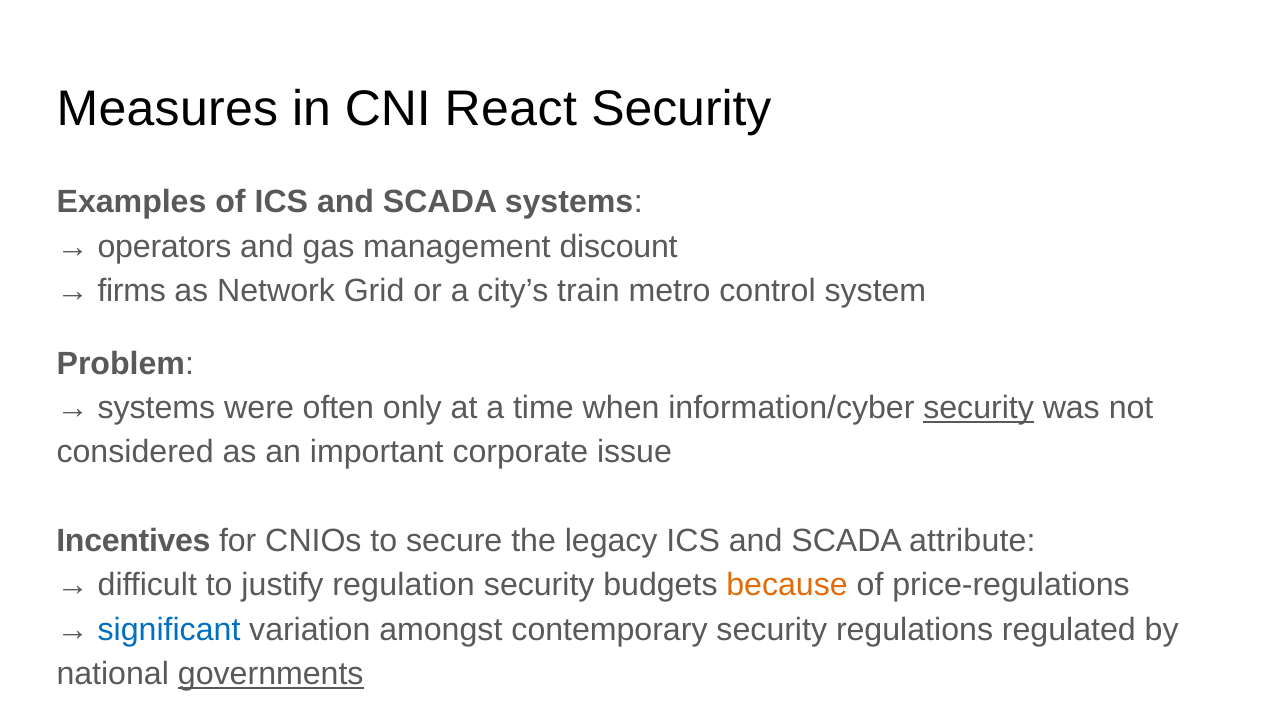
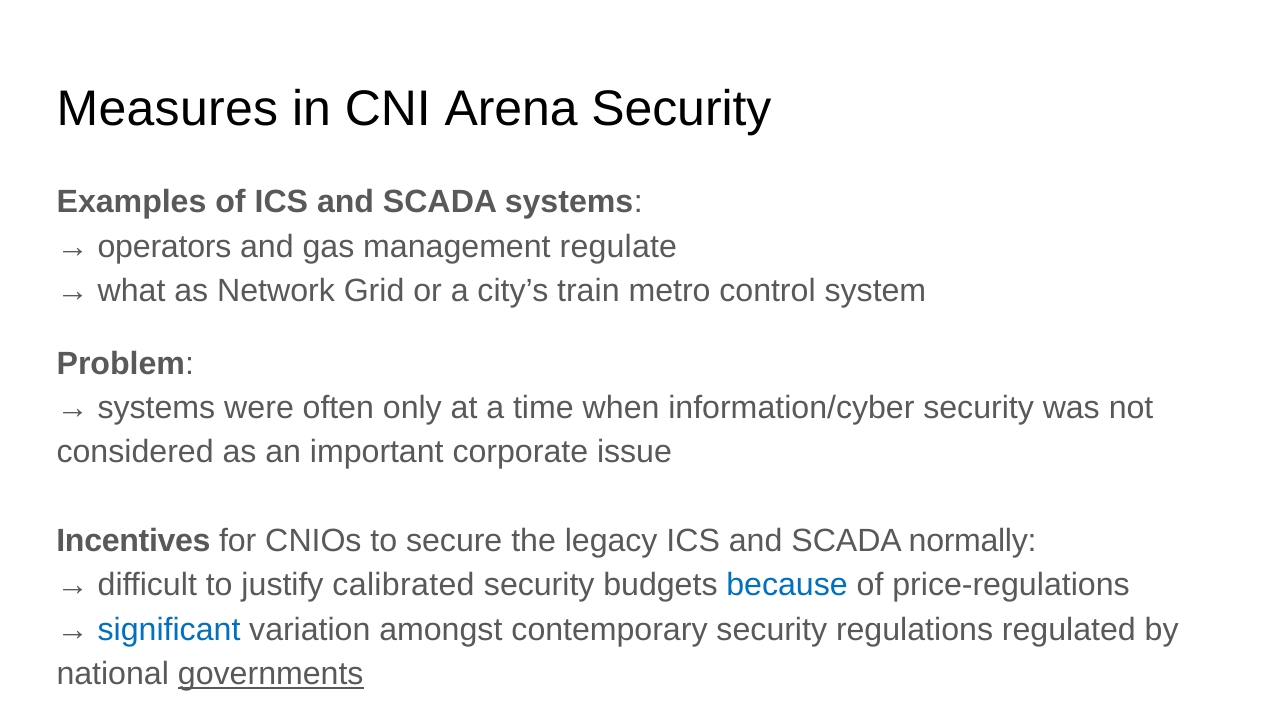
React: React -> Arena
discount: discount -> regulate
firms: firms -> what
security at (979, 408) underline: present -> none
attribute: attribute -> normally
regulation: regulation -> calibrated
because colour: orange -> blue
